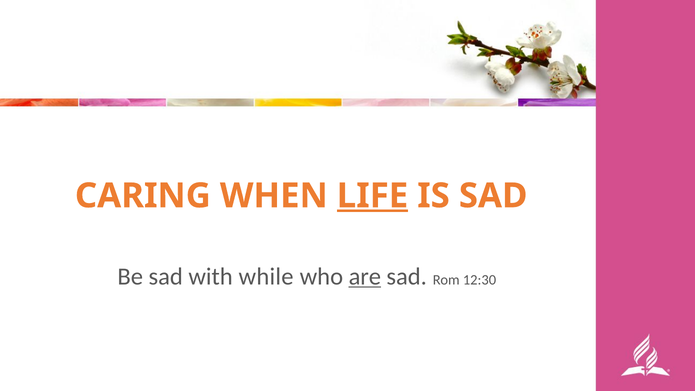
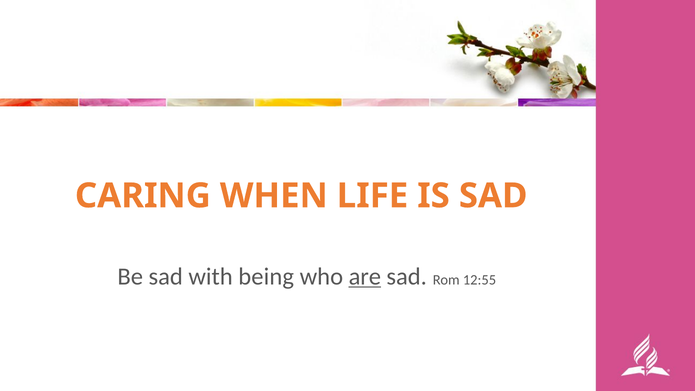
LIFE underline: present -> none
while: while -> being
12:30: 12:30 -> 12:55
